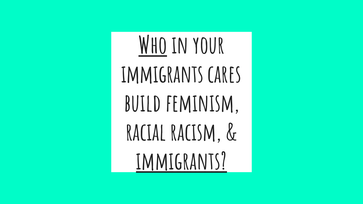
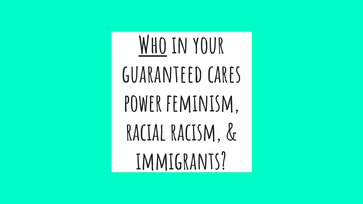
immigrants at (162, 75): immigrants -> guaranteed
build: build -> power
immigrants at (181, 162) underline: present -> none
